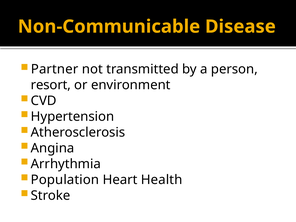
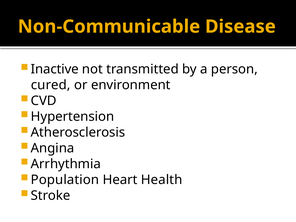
Partner: Partner -> Inactive
resort: resort -> cured
